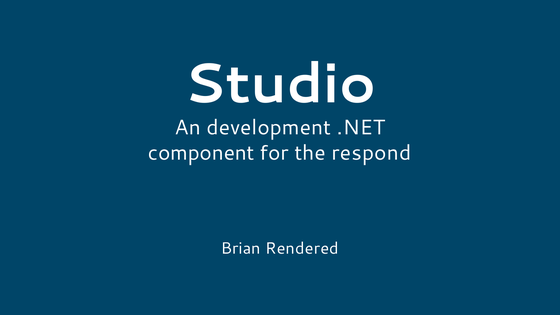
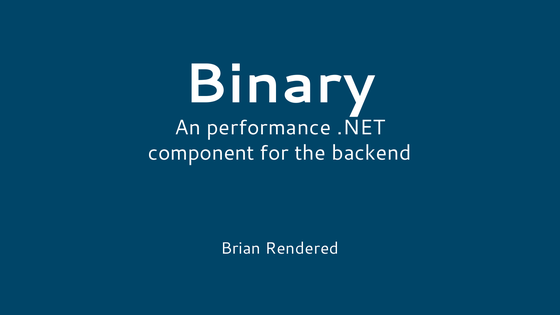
Studio: Studio -> Binary
development: development -> performance
respond: respond -> backend
